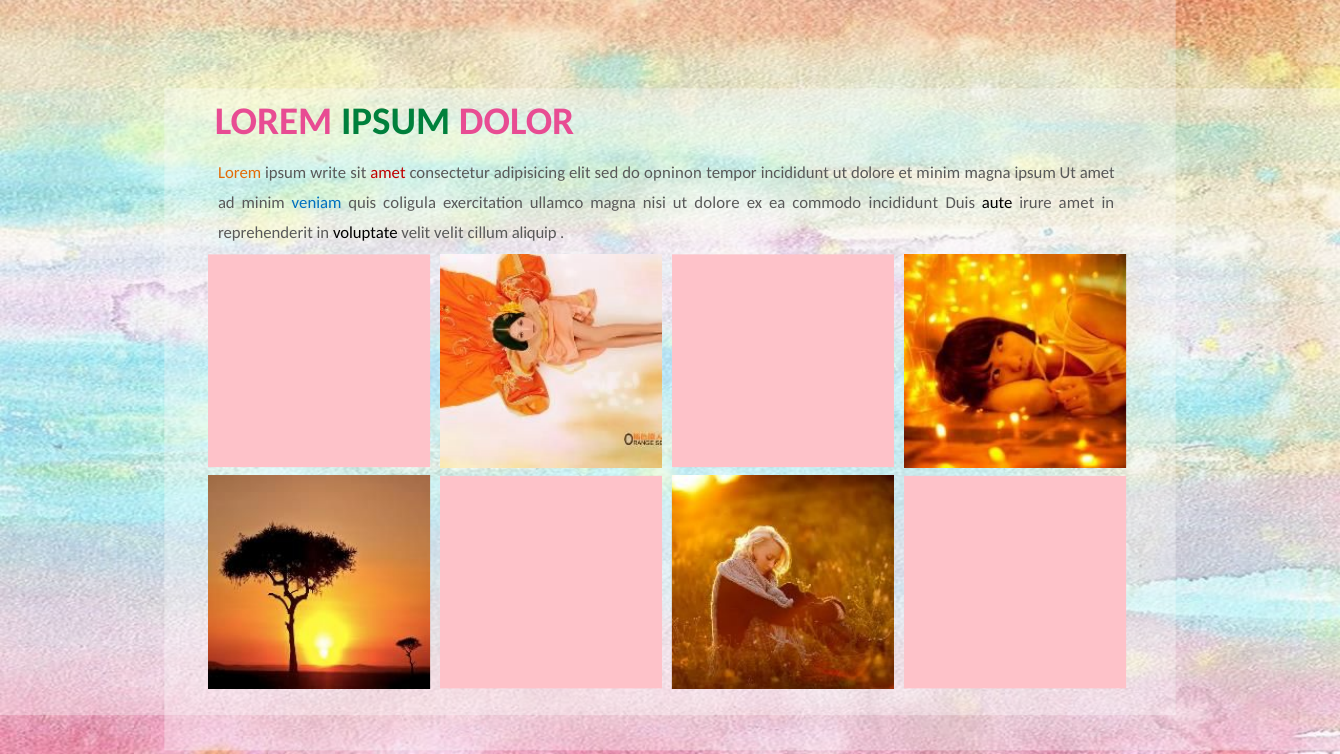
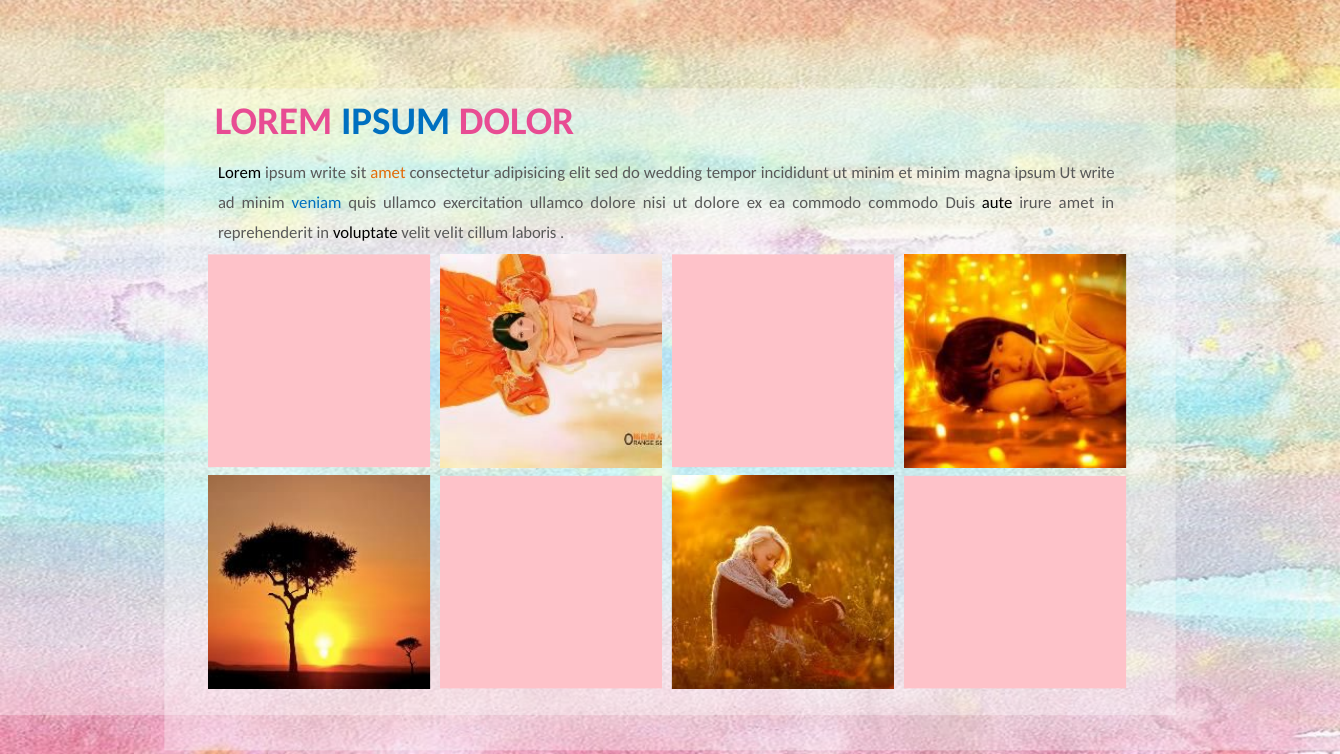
IPSUM at (396, 121) colour: green -> blue
Lorem at (240, 173) colour: orange -> black
amet at (388, 173) colour: red -> orange
opninon: opninon -> wedding
incididunt ut dolore: dolore -> minim
Ut amet: amet -> write
quis coligula: coligula -> ullamco
ullamco magna: magna -> dolore
commodo incididunt: incididunt -> commodo
aliquip: aliquip -> laboris
